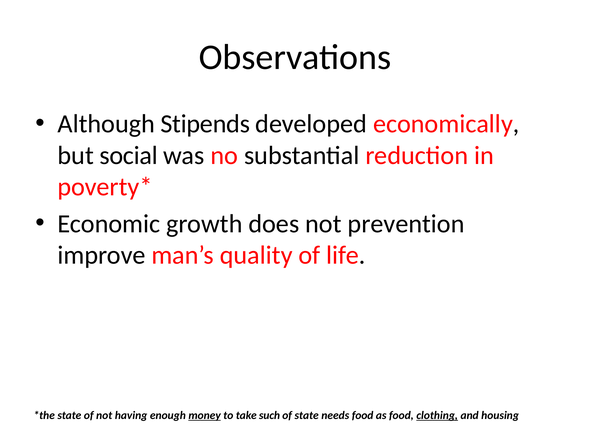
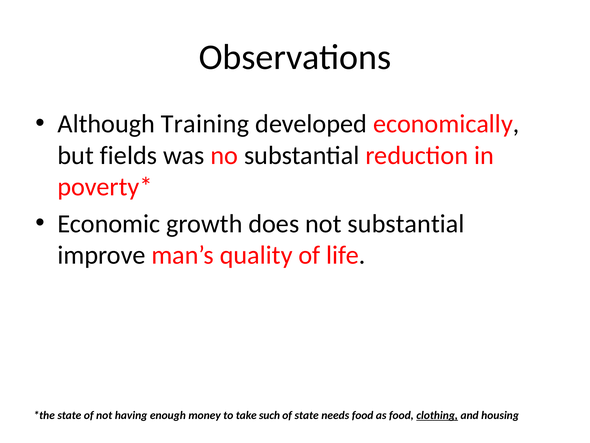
Stipends: Stipends -> Training
social: social -> fields
not prevention: prevention -> substantial
money underline: present -> none
